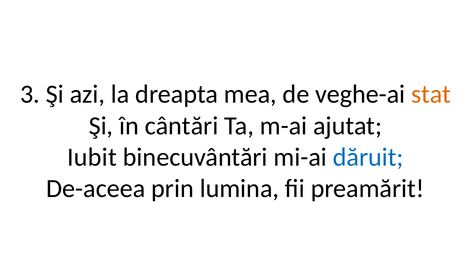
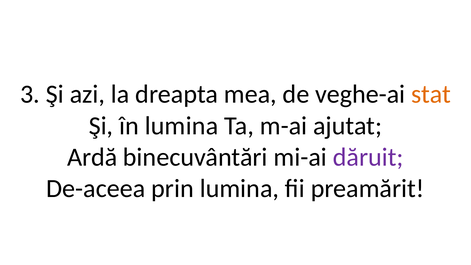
în cântări: cântări -> lumina
Iubit: Iubit -> Ardă
dăruit colour: blue -> purple
